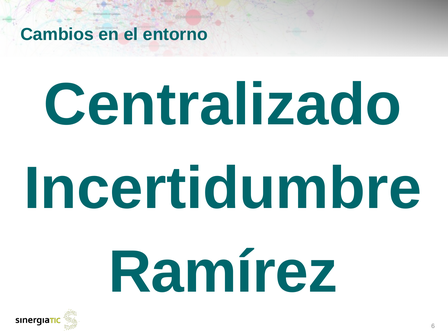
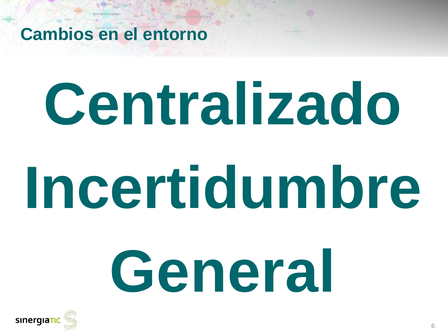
Ramírez: Ramírez -> General
